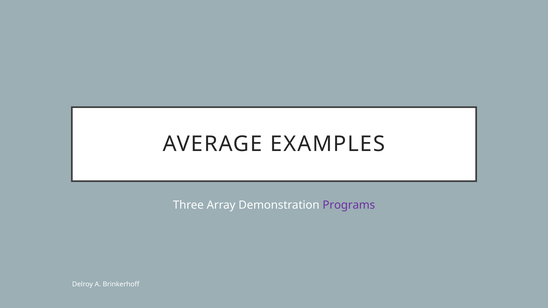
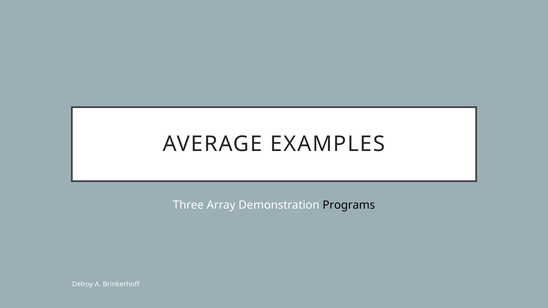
Programs colour: purple -> black
